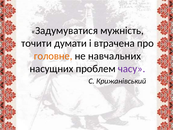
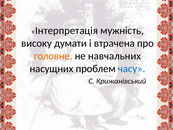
Задумуватися: Задумуватися -> Інтерпретація
точити: точити -> високу
часу colour: purple -> blue
